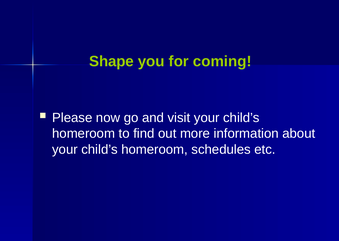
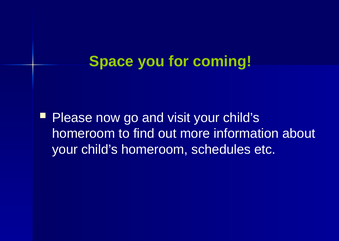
Shape: Shape -> Space
